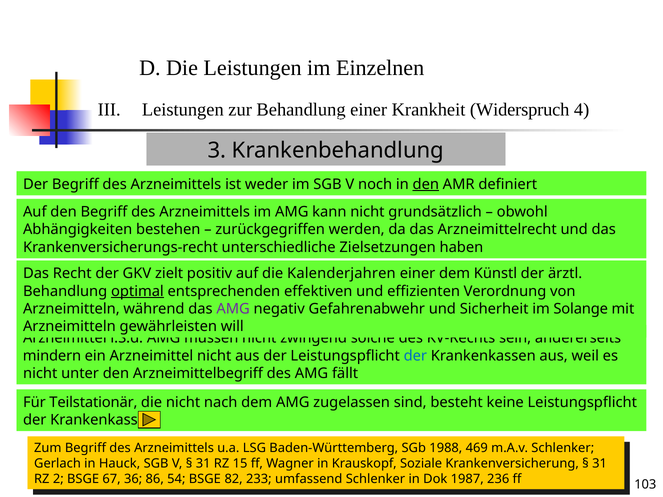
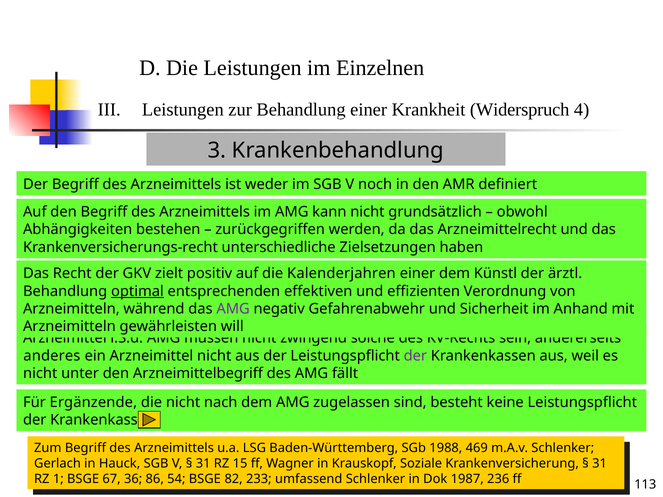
den at (426, 184) underline: present -> none
Solange: Solange -> Anhand
mindern: mindern -> anderes
der at (415, 356) colour: blue -> purple
Teilstationär: Teilstationär -> Ergänzende
2: 2 -> 1
103: 103 -> 113
